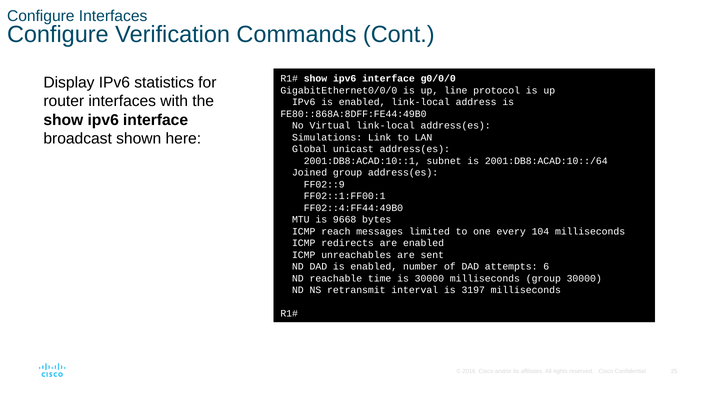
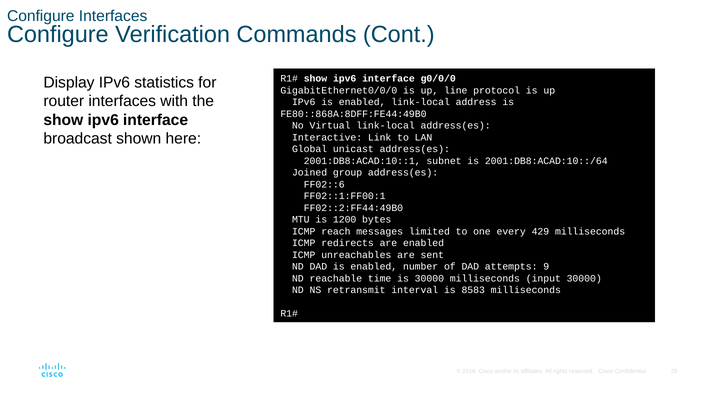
Simulations: Simulations -> Interactive
FF02::9: FF02::9 -> FF02::6
FF02::4:FF44:49B0: FF02::4:FF44:49B0 -> FF02::2:FF44:49B0
9668: 9668 -> 1200
104: 104 -> 429
6: 6 -> 9
milliseconds group: group -> input
3197: 3197 -> 8583
